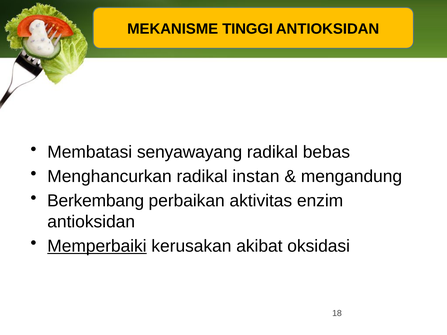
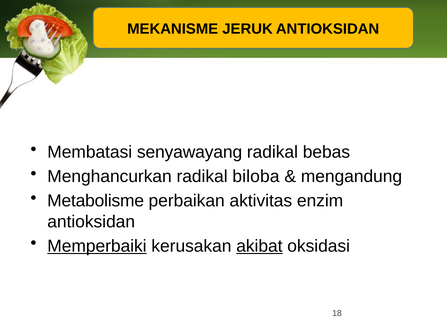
TINGGI: TINGGI -> JERUK
instan: instan -> biloba
Berkembang: Berkembang -> Metabolisme
akibat underline: none -> present
